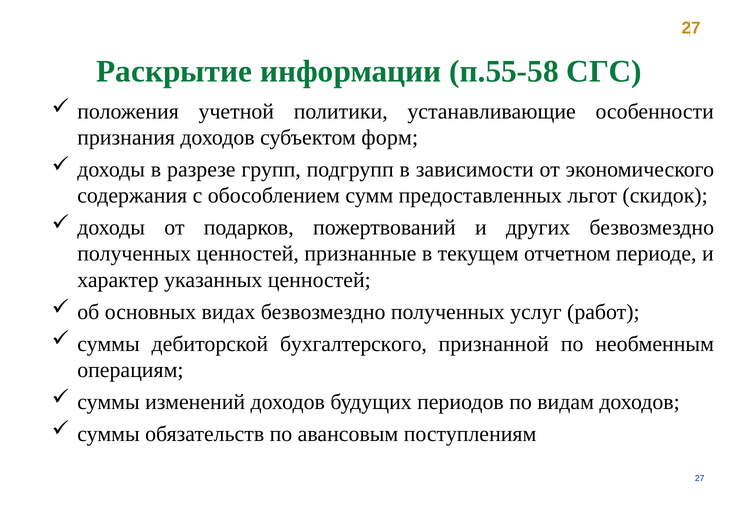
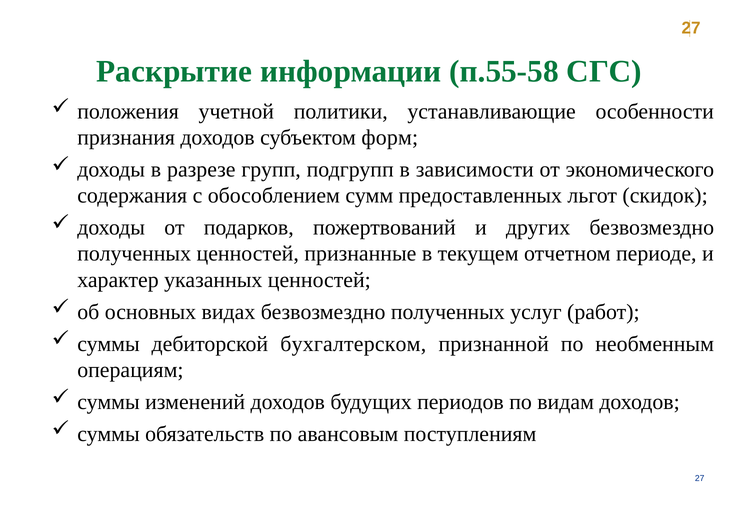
бухгалтерского: бухгалтерского -> бухгалтерском
